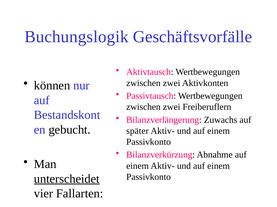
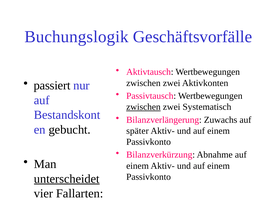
können: können -> passiert
zwischen at (143, 107) underline: none -> present
Freiberuflern: Freiberuflern -> Systematisch
